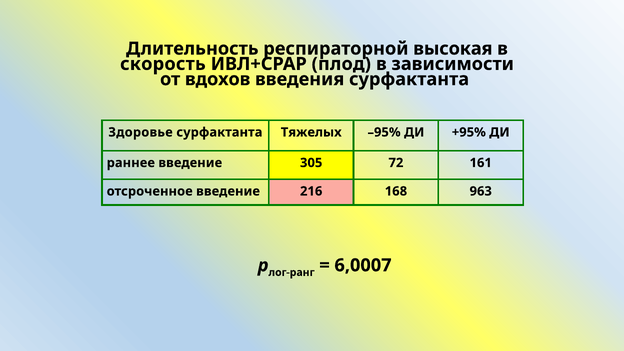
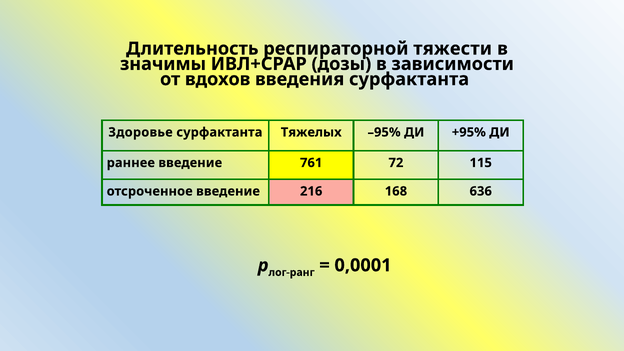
высокая: высокая -> тяжести
скорость: скорость -> значимы
плод: плод -> дозы
305: 305 -> 761
161: 161 -> 115
963: 963 -> 636
6,0007: 6,0007 -> 0,0001
